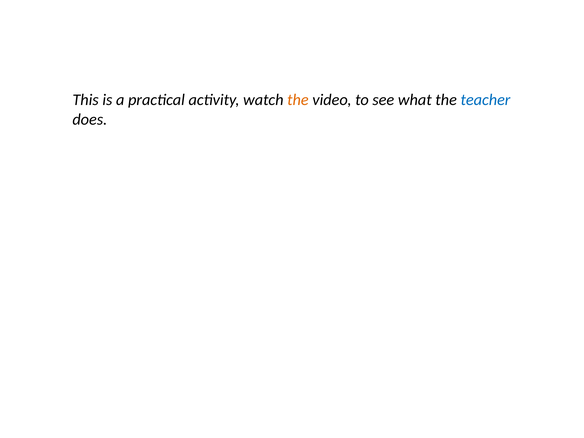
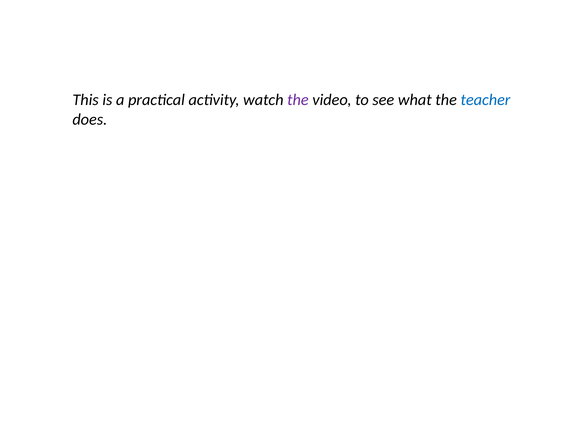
the at (298, 100) colour: orange -> purple
